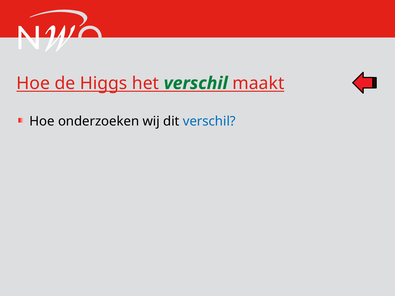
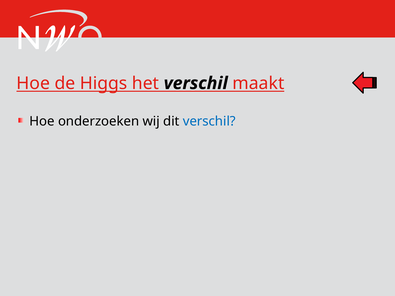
verschil at (196, 83) colour: green -> black
